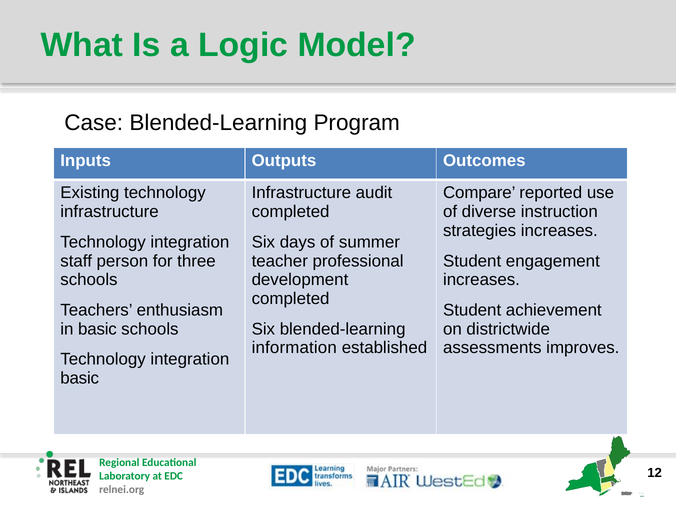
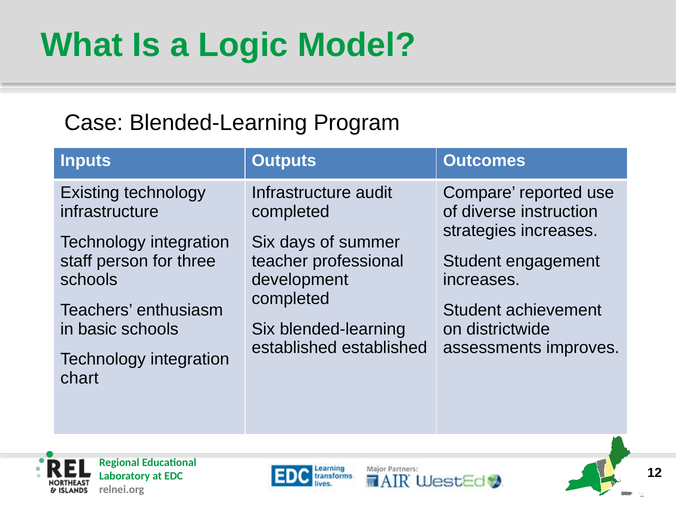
information at (294, 348): information -> established
basic at (80, 378): basic -> chart
